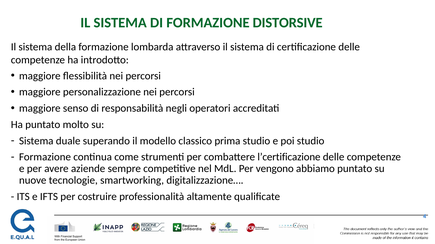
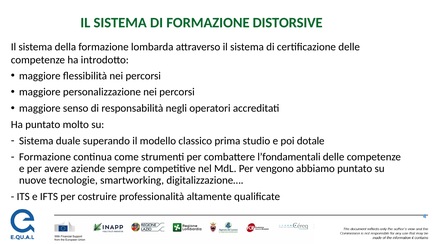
poi studio: studio -> dotale
l’certificazione: l’certificazione -> l’fondamentali
